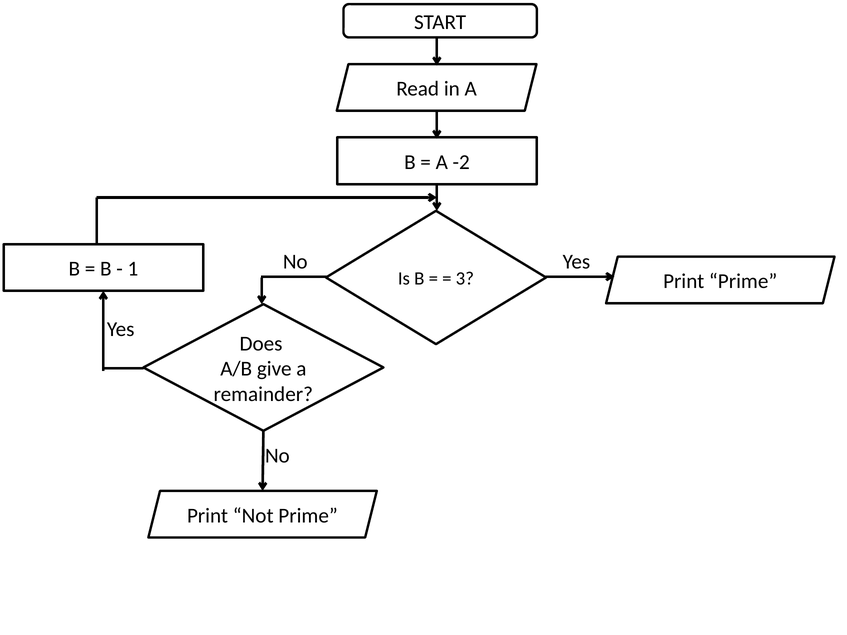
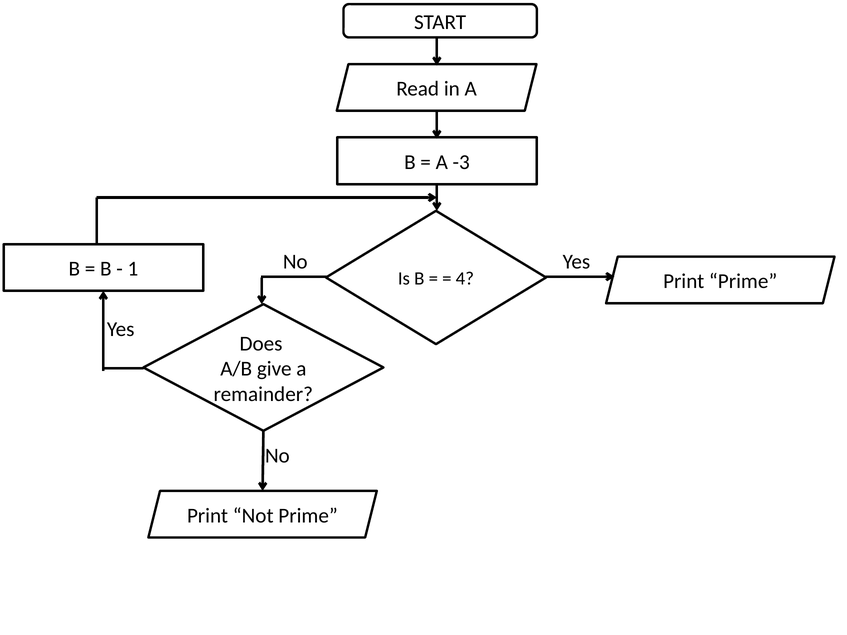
-2: -2 -> -3
3: 3 -> 4
